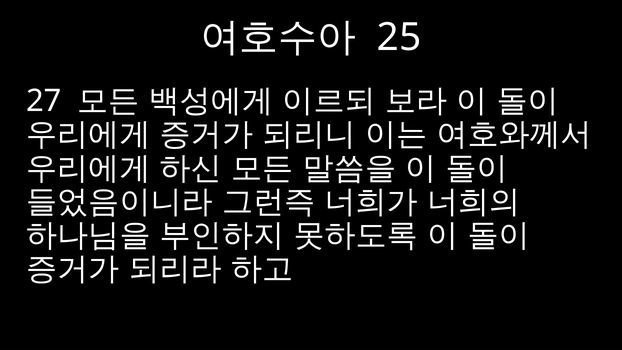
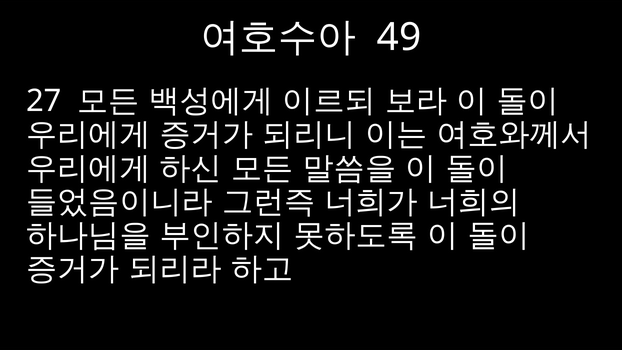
25: 25 -> 49
